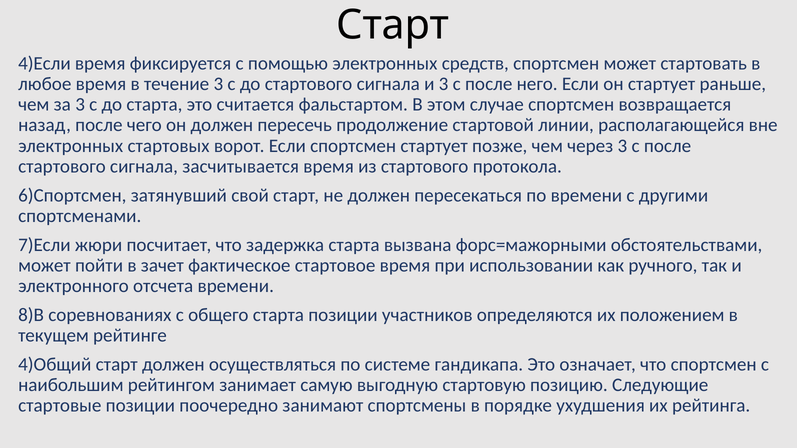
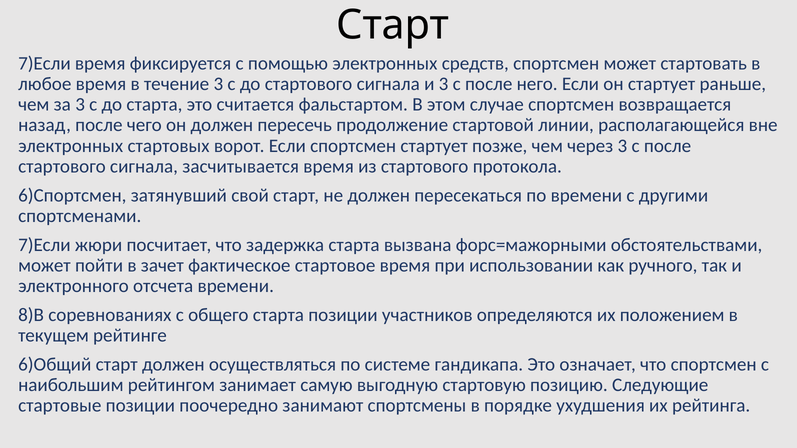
4)Если at (44, 63): 4)Если -> 7)Если
4)Общий: 4)Общий -> 6)Общий
